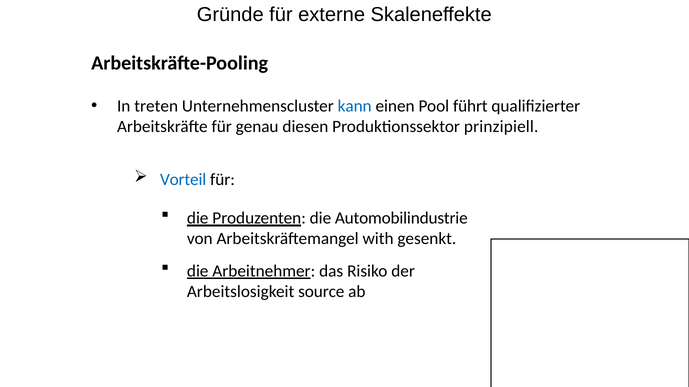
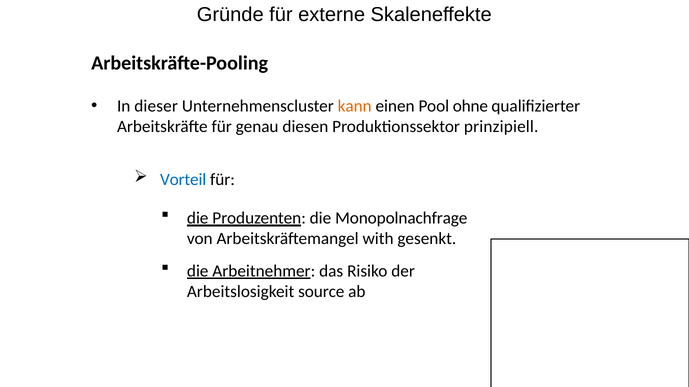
treten: treten -> dieser
kann colour: blue -> orange
führt: führt -> ohne
Automobilindustrie: Automobilindustrie -> Monopolnachfrage
